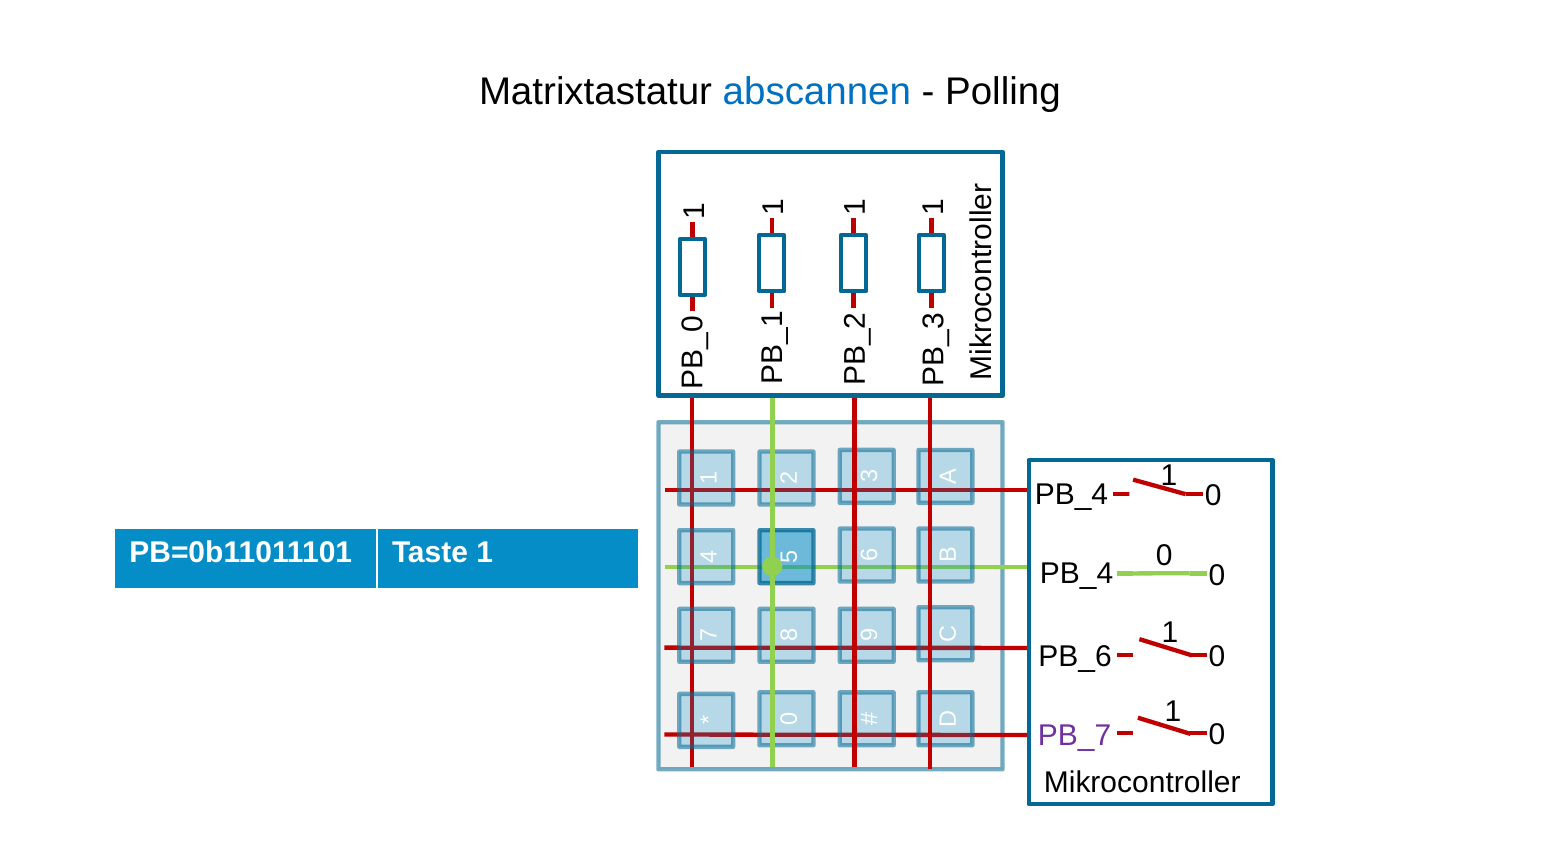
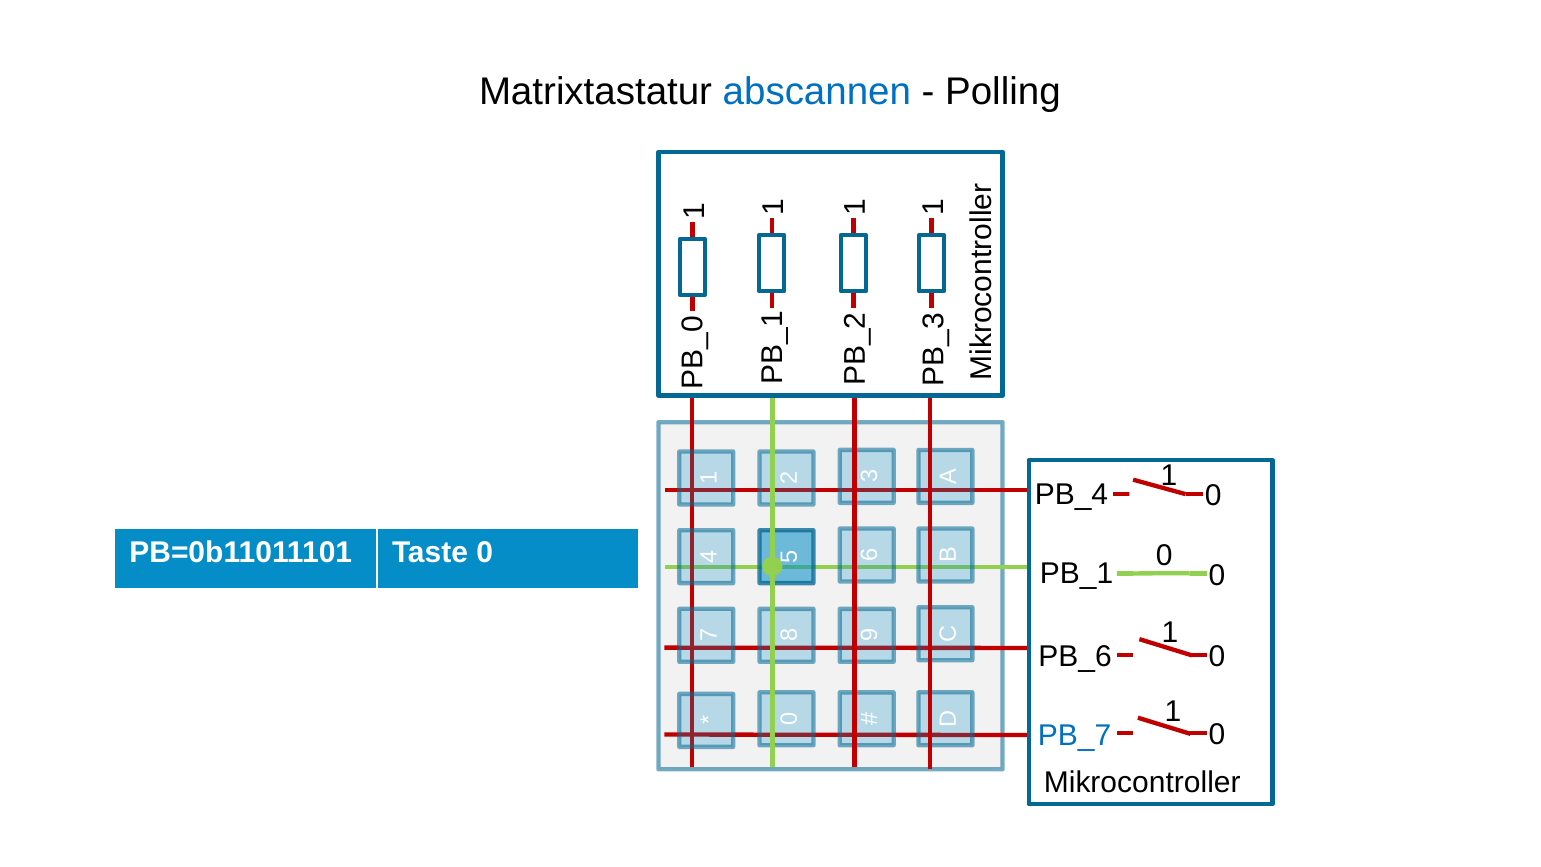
Taste 1: 1 -> 0
PB_4 at (1077, 574): PB_4 -> PB_1
PB_7 colour: purple -> blue
